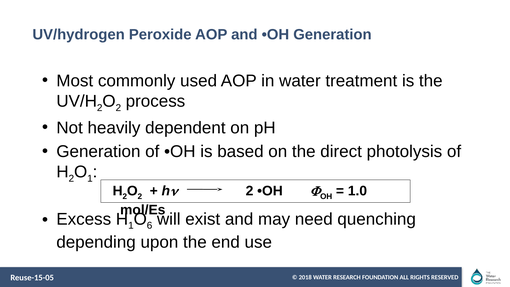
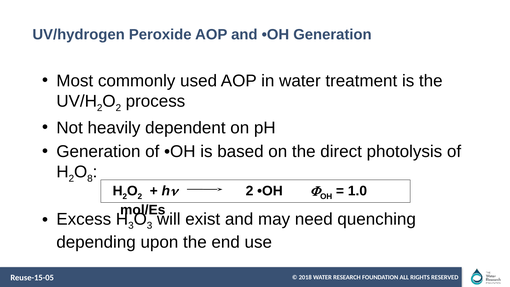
1 at (90, 179): 1 -> 8
1 at (131, 226): 1 -> 3
6 at (150, 226): 6 -> 3
